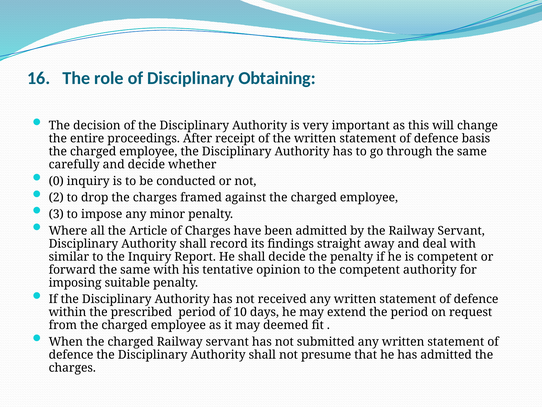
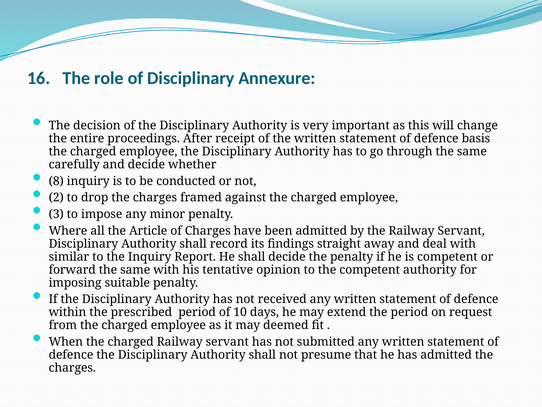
Obtaining: Obtaining -> Annexure
0: 0 -> 8
